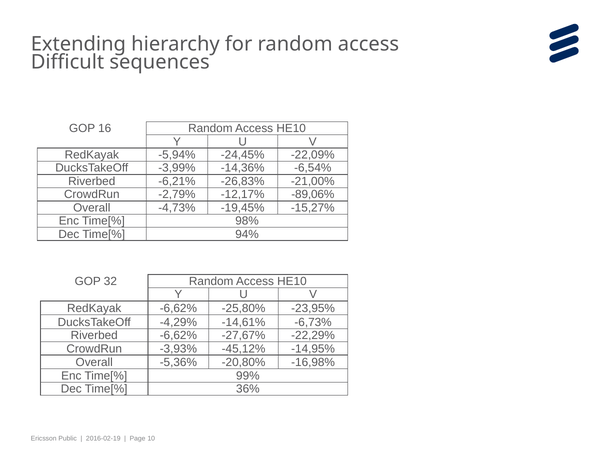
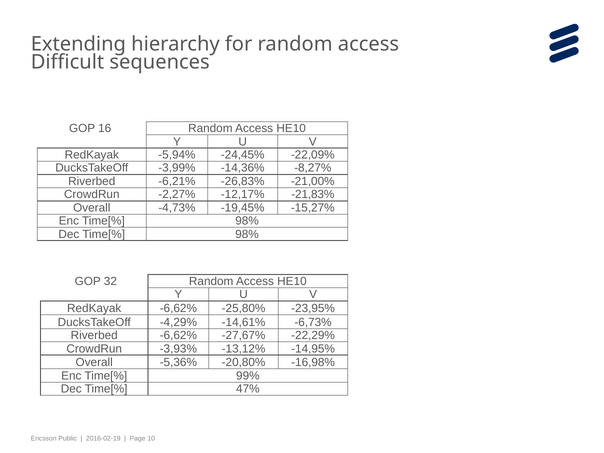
-6,54%: -6,54% -> -8,27%
-2,79%: -2,79% -> -2,27%
-89,06%: -89,06% -> -21,83%
Dec Time[% 94%: 94% -> 98%
-45,12%: -45,12% -> -13,12%
36%: 36% -> 47%
